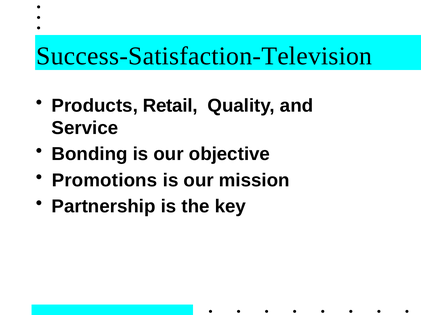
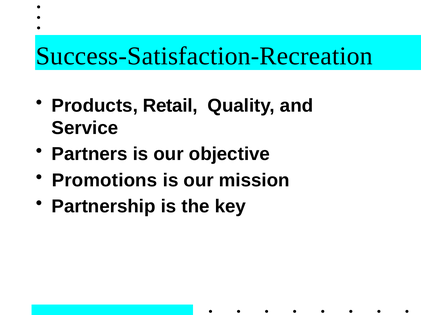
Success-Satisfaction-Television: Success-Satisfaction-Television -> Success-Satisfaction-Recreation
Bonding: Bonding -> Partners
